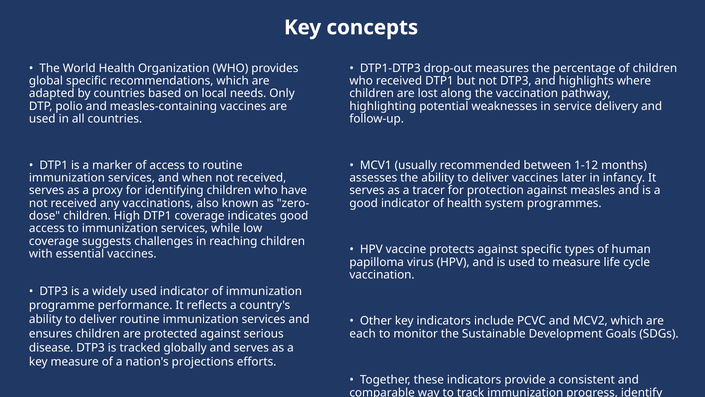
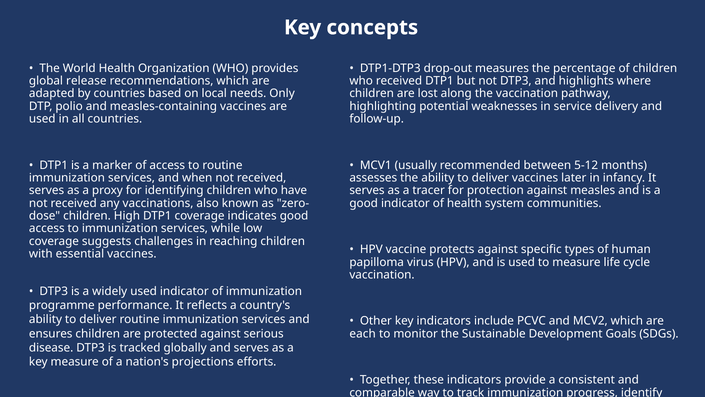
global specific: specific -> release
1-12: 1-12 -> 5-12
system programmes: programmes -> communities
